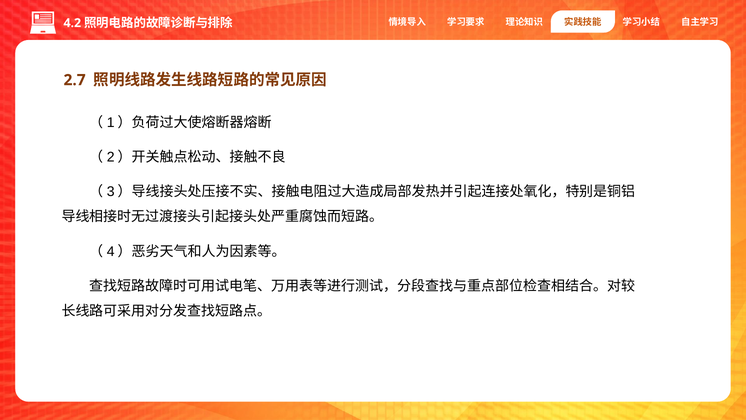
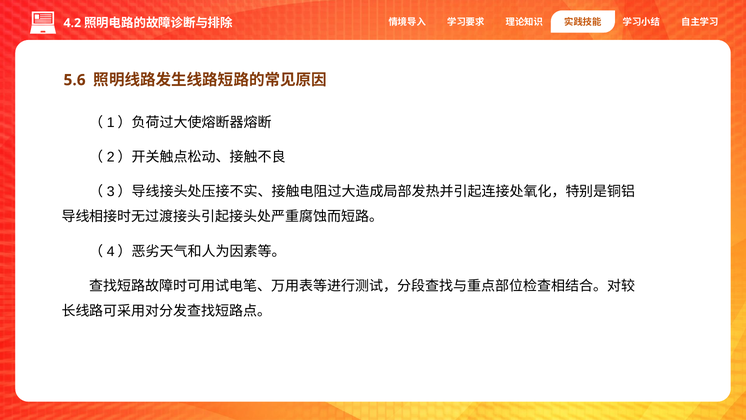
2.7: 2.7 -> 5.6
